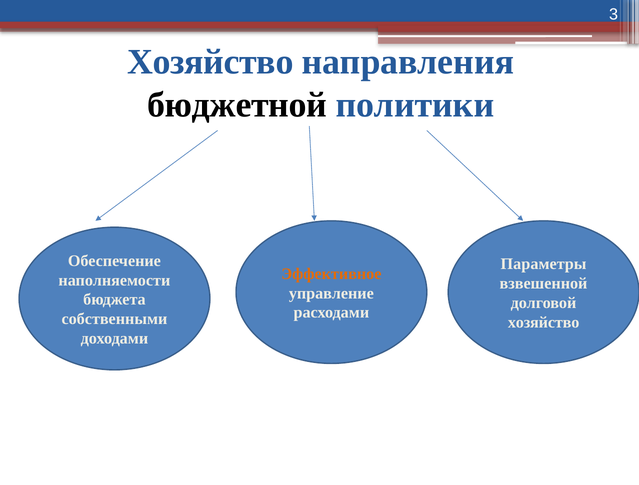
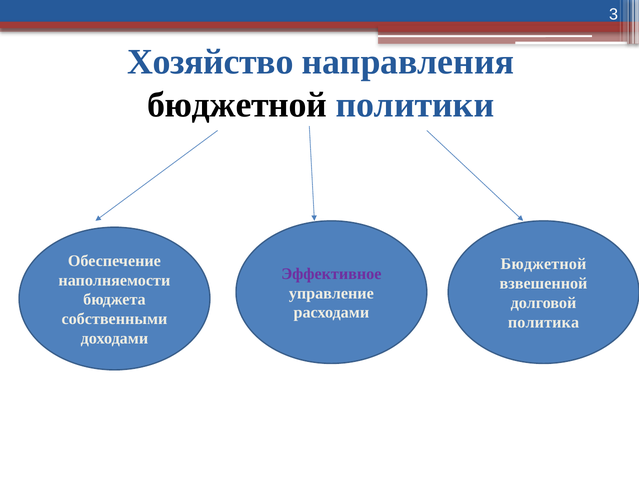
Параметры at (544, 264): Параметры -> Бюджетной
Эффективное colour: orange -> purple
хозяйство at (544, 322): хозяйство -> политика
